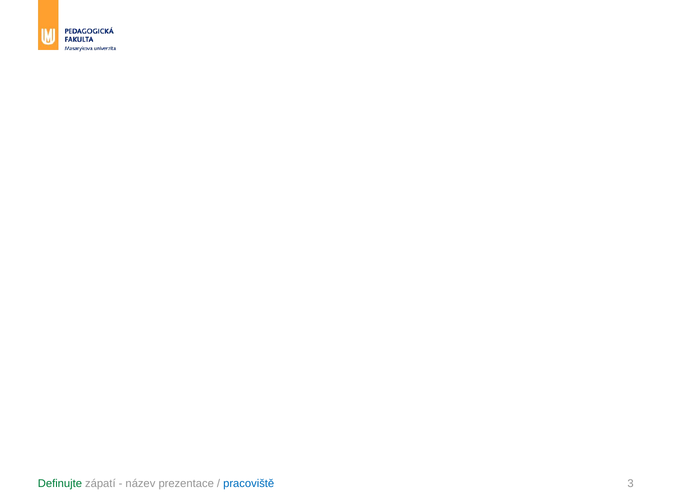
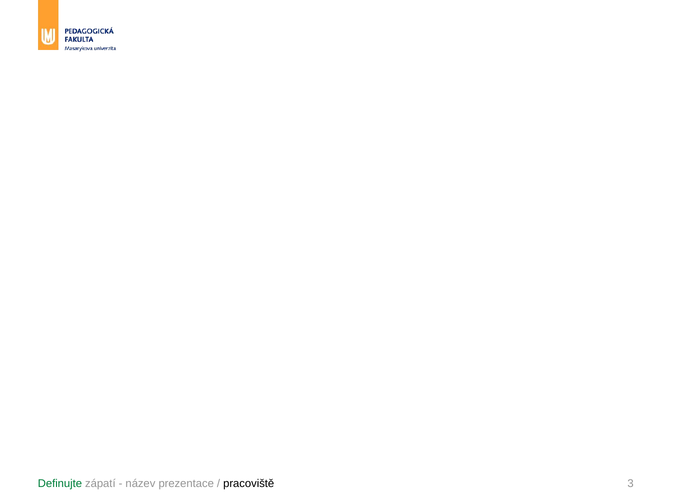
pracoviště colour: blue -> black
